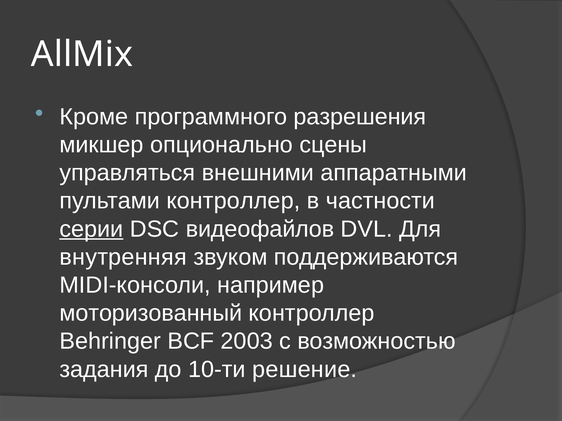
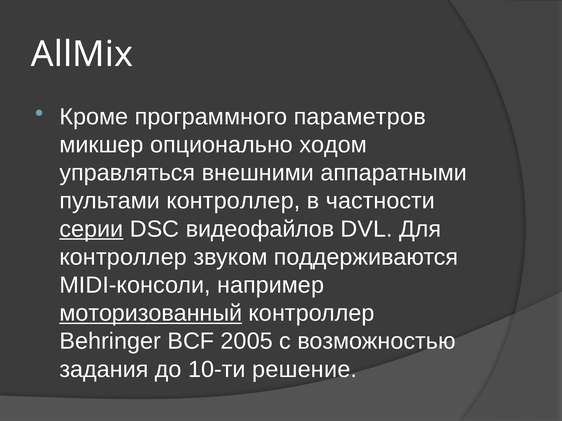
разрешения: разрешения -> параметров
сцены: сцены -> ходом
внутренняя at (123, 257): внутренняя -> контроллер
моторизованный underline: none -> present
2003: 2003 -> 2005
